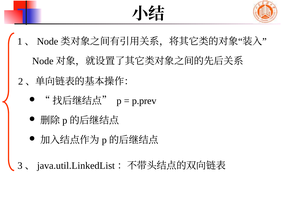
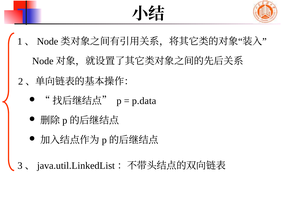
p.prev: p.prev -> p.data
